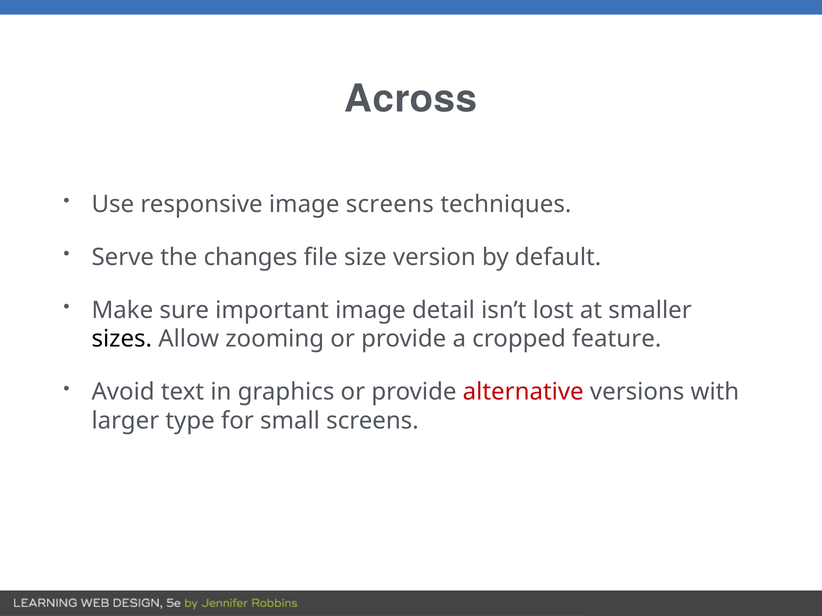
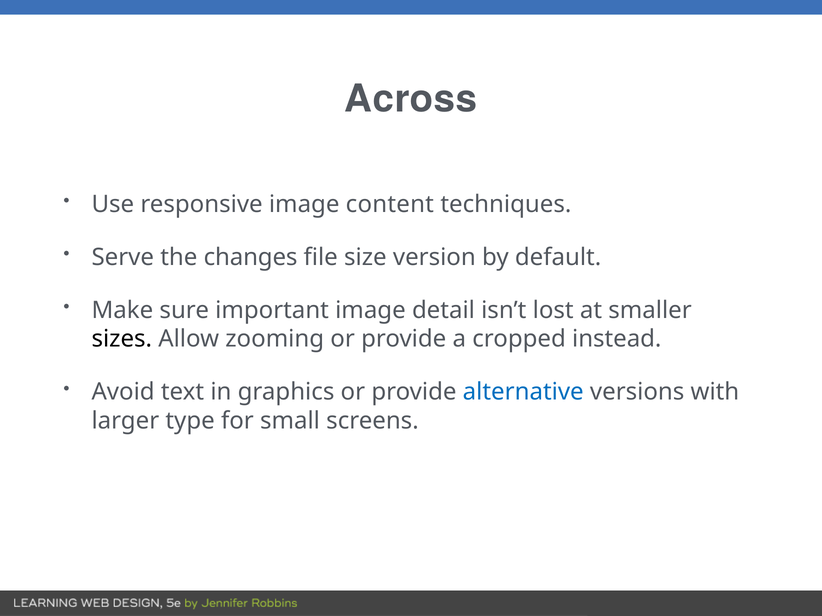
image screens: screens -> content
feature: feature -> instead
alternative colour: red -> blue
